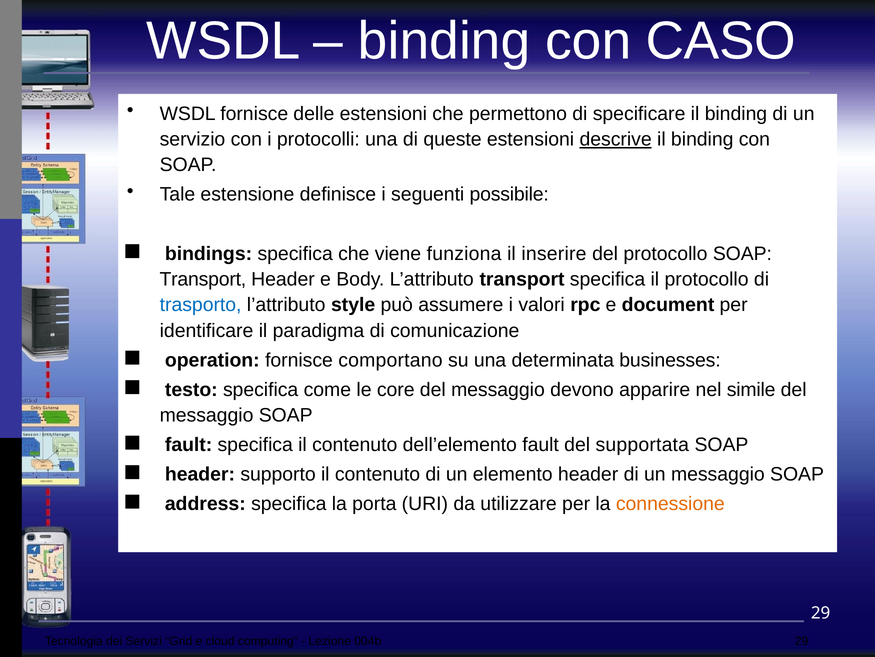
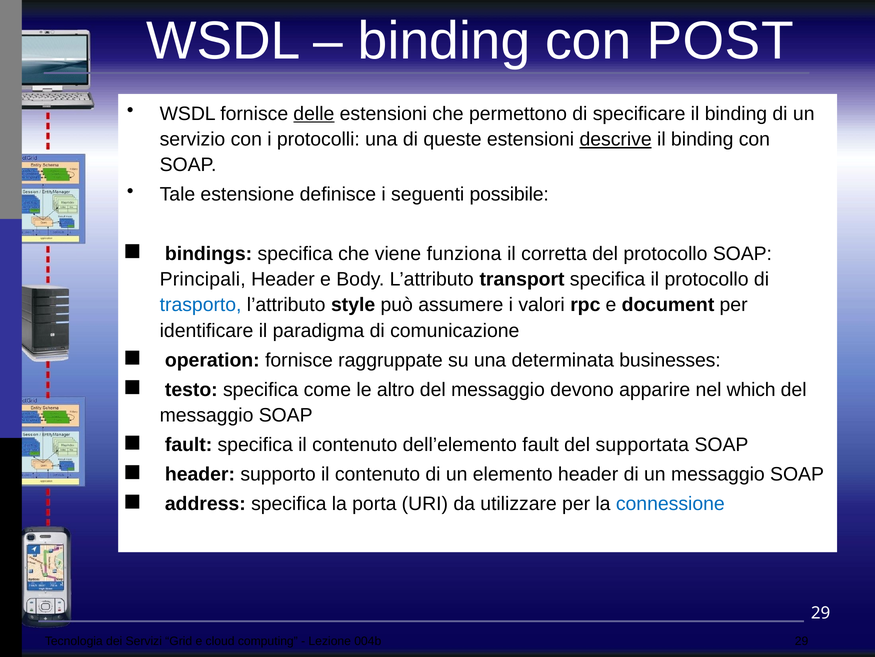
CASO: CASO -> POST
delle underline: none -> present
inserire: inserire -> corretta
Transport at (203, 279): Transport -> Principali
comportano: comportano -> raggruppate
core: core -> altro
simile: simile -> which
connessione colour: orange -> blue
